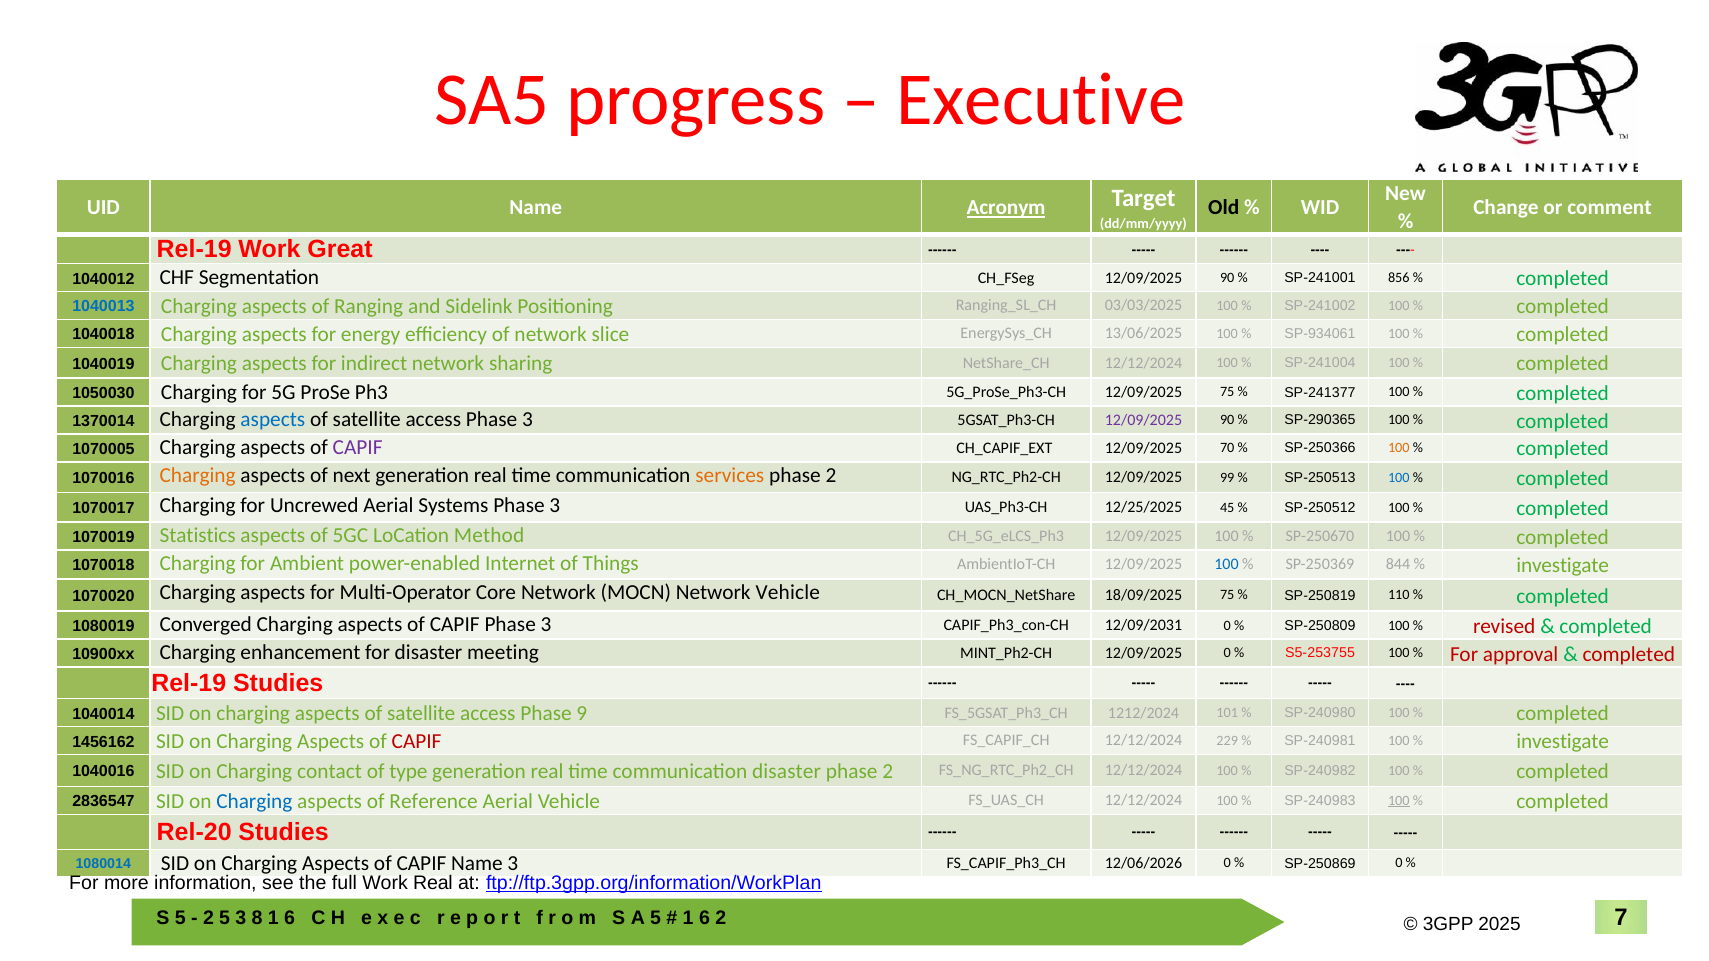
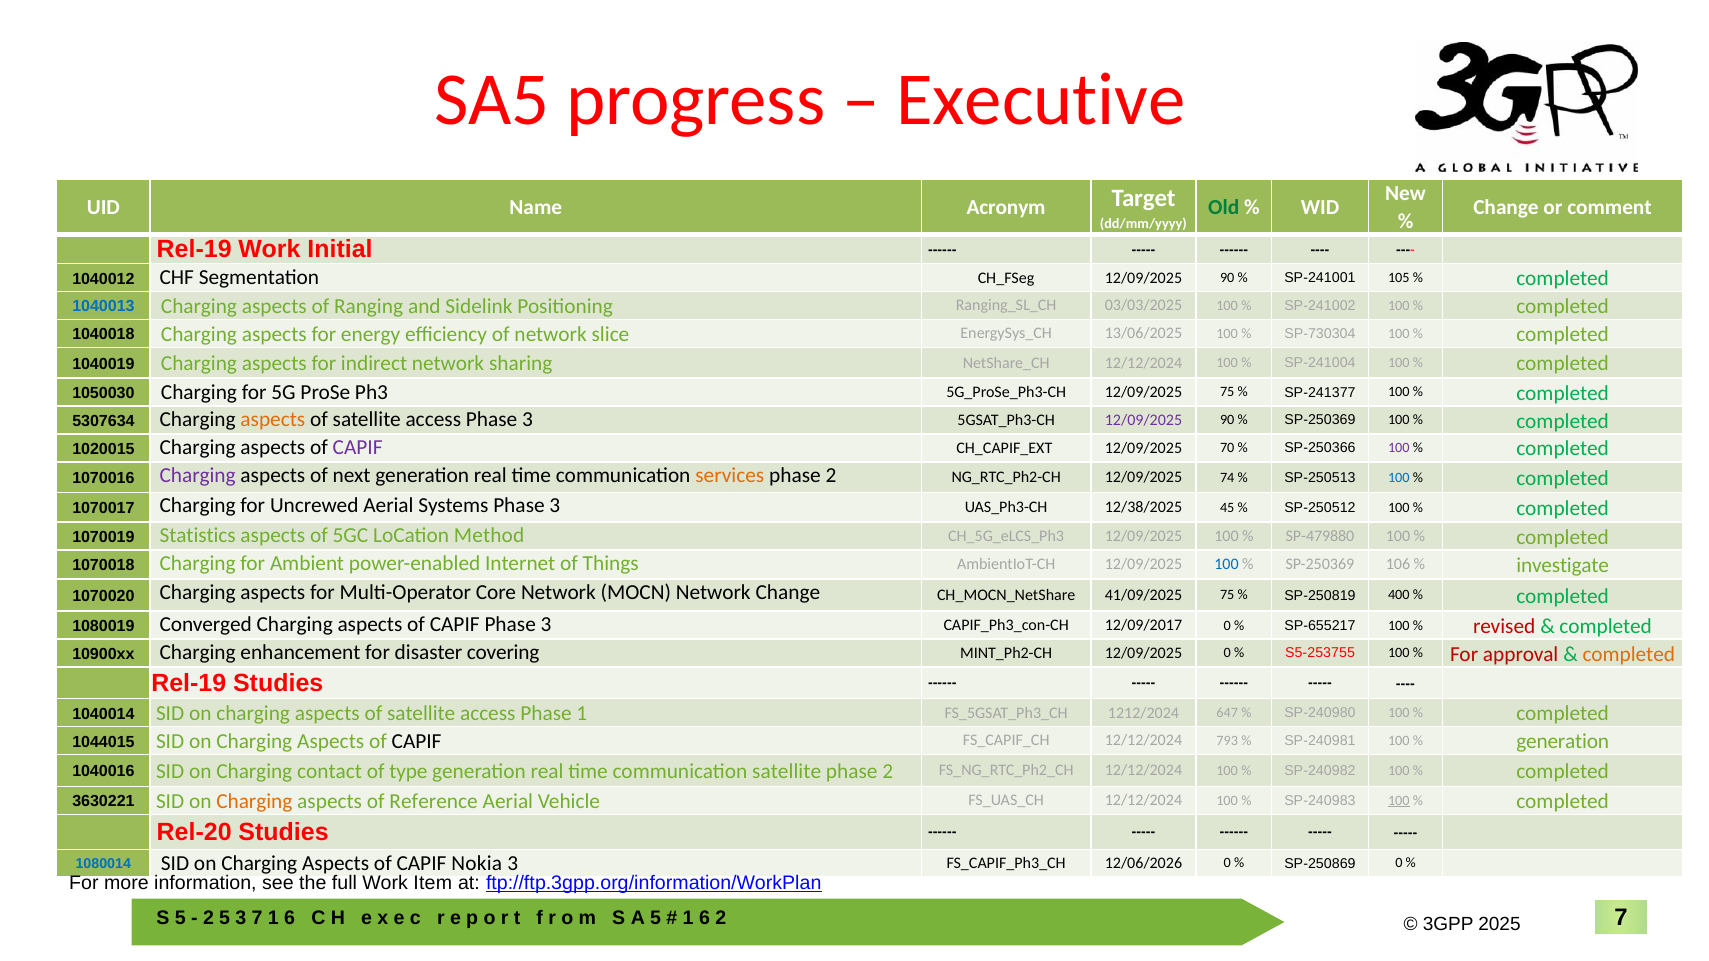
Acronym underline: present -> none
Old colour: black -> green
Great: Great -> Initial
856: 856 -> 105
SP-934061: SP-934061 -> SP-730304
1370014: 1370014 -> 5307634
aspects at (273, 419) colour: blue -> orange
SP-290365 at (1320, 420): SP-290365 -> SP-250369
1070005: 1070005 -> 1020015
100 at (1399, 448) colour: orange -> purple
Charging at (198, 475) colour: orange -> purple
99: 99 -> 74
12/25/2025: 12/25/2025 -> 12/38/2025
SP-250670: SP-250670 -> SP-479880
844: 844 -> 106
Network Vehicle: Vehicle -> Change
18/09/2025: 18/09/2025 -> 41/09/2025
110: 110 -> 400
12/09/2031: 12/09/2031 -> 12/09/2017
SP-250809: SP-250809 -> SP-655217
meeting: meeting -> covering
completed at (1629, 654) colour: red -> orange
Phase 9: 9 -> 1
101: 101 -> 647
1456162: 1456162 -> 1044015
CAPIF at (417, 742) colour: red -> black
229: 229 -> 793
investigate at (1563, 742): investigate -> generation
communication disaster: disaster -> satellite
2836547: 2836547 -> 3630221
Charging at (254, 802) colour: blue -> orange
CAPIF Name: Name -> Nokia
Work Real: Real -> Item
3 8: 8 -> 7
